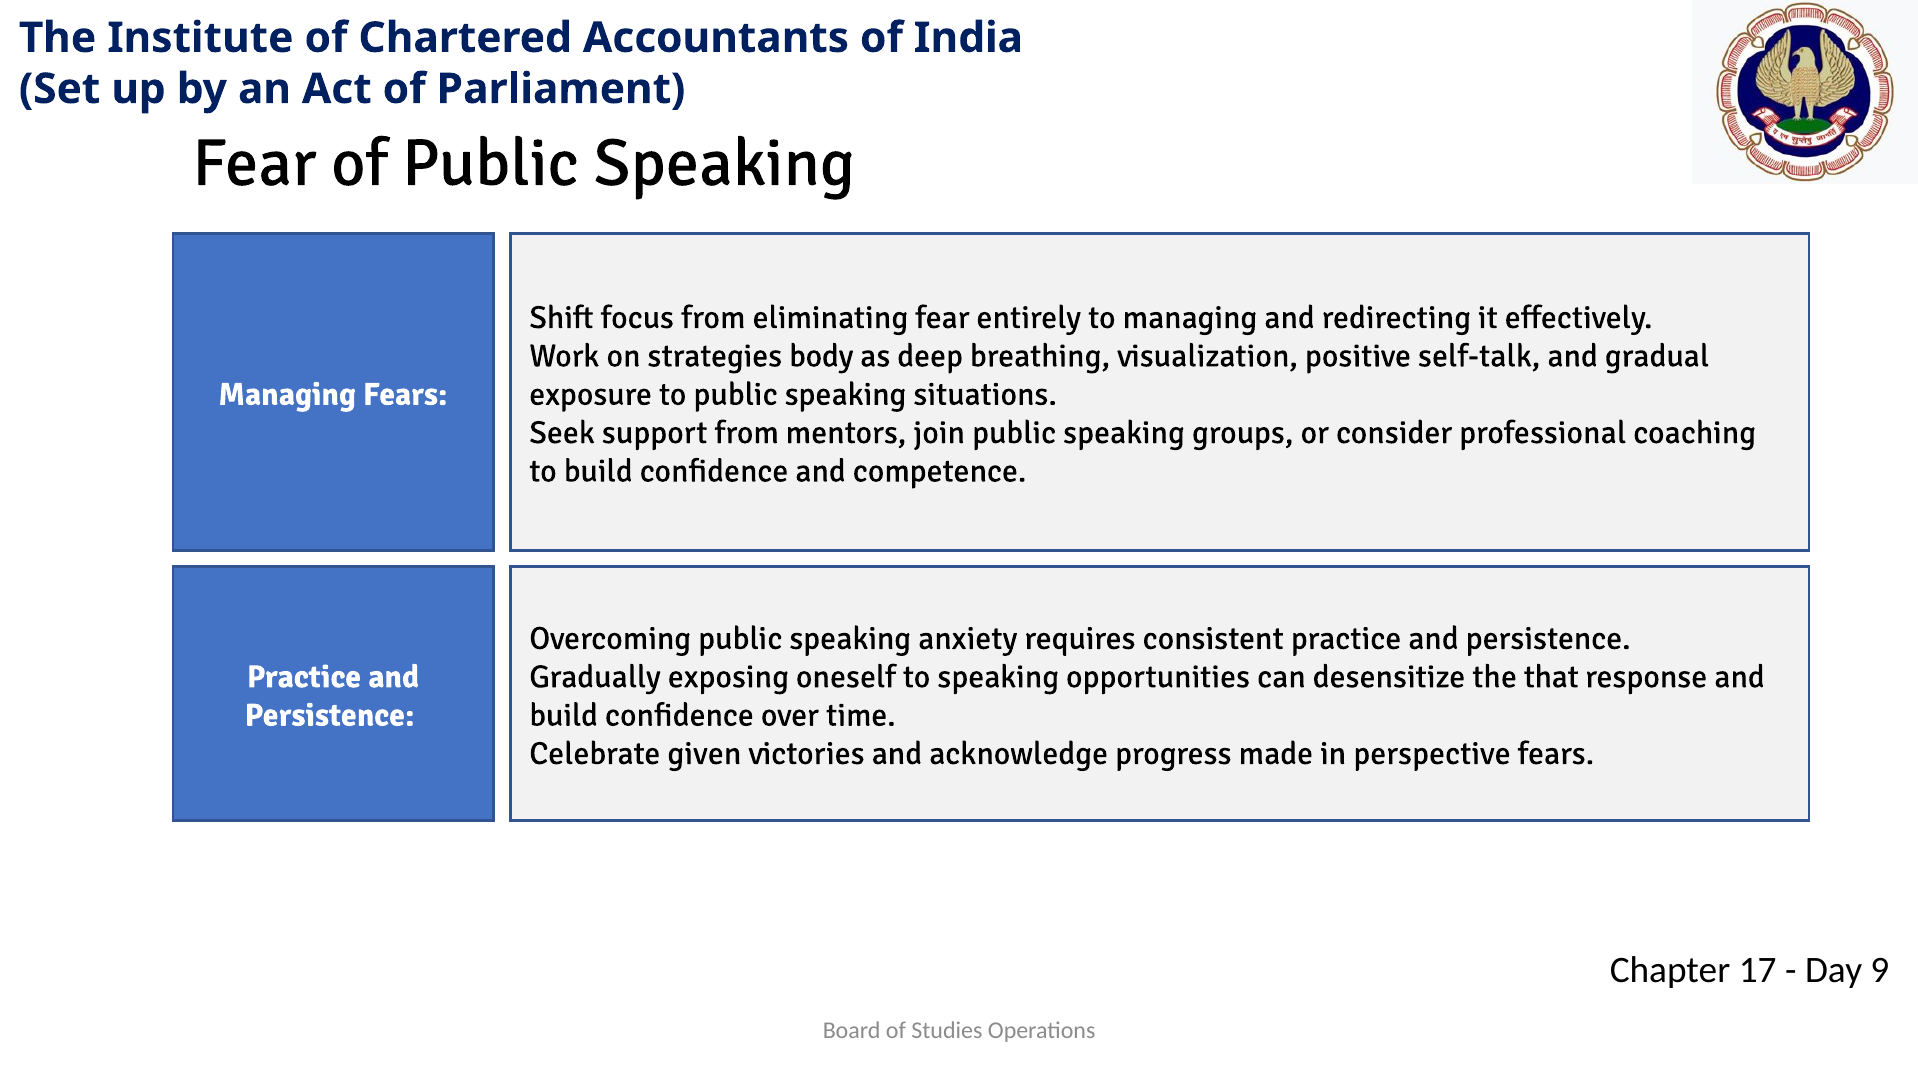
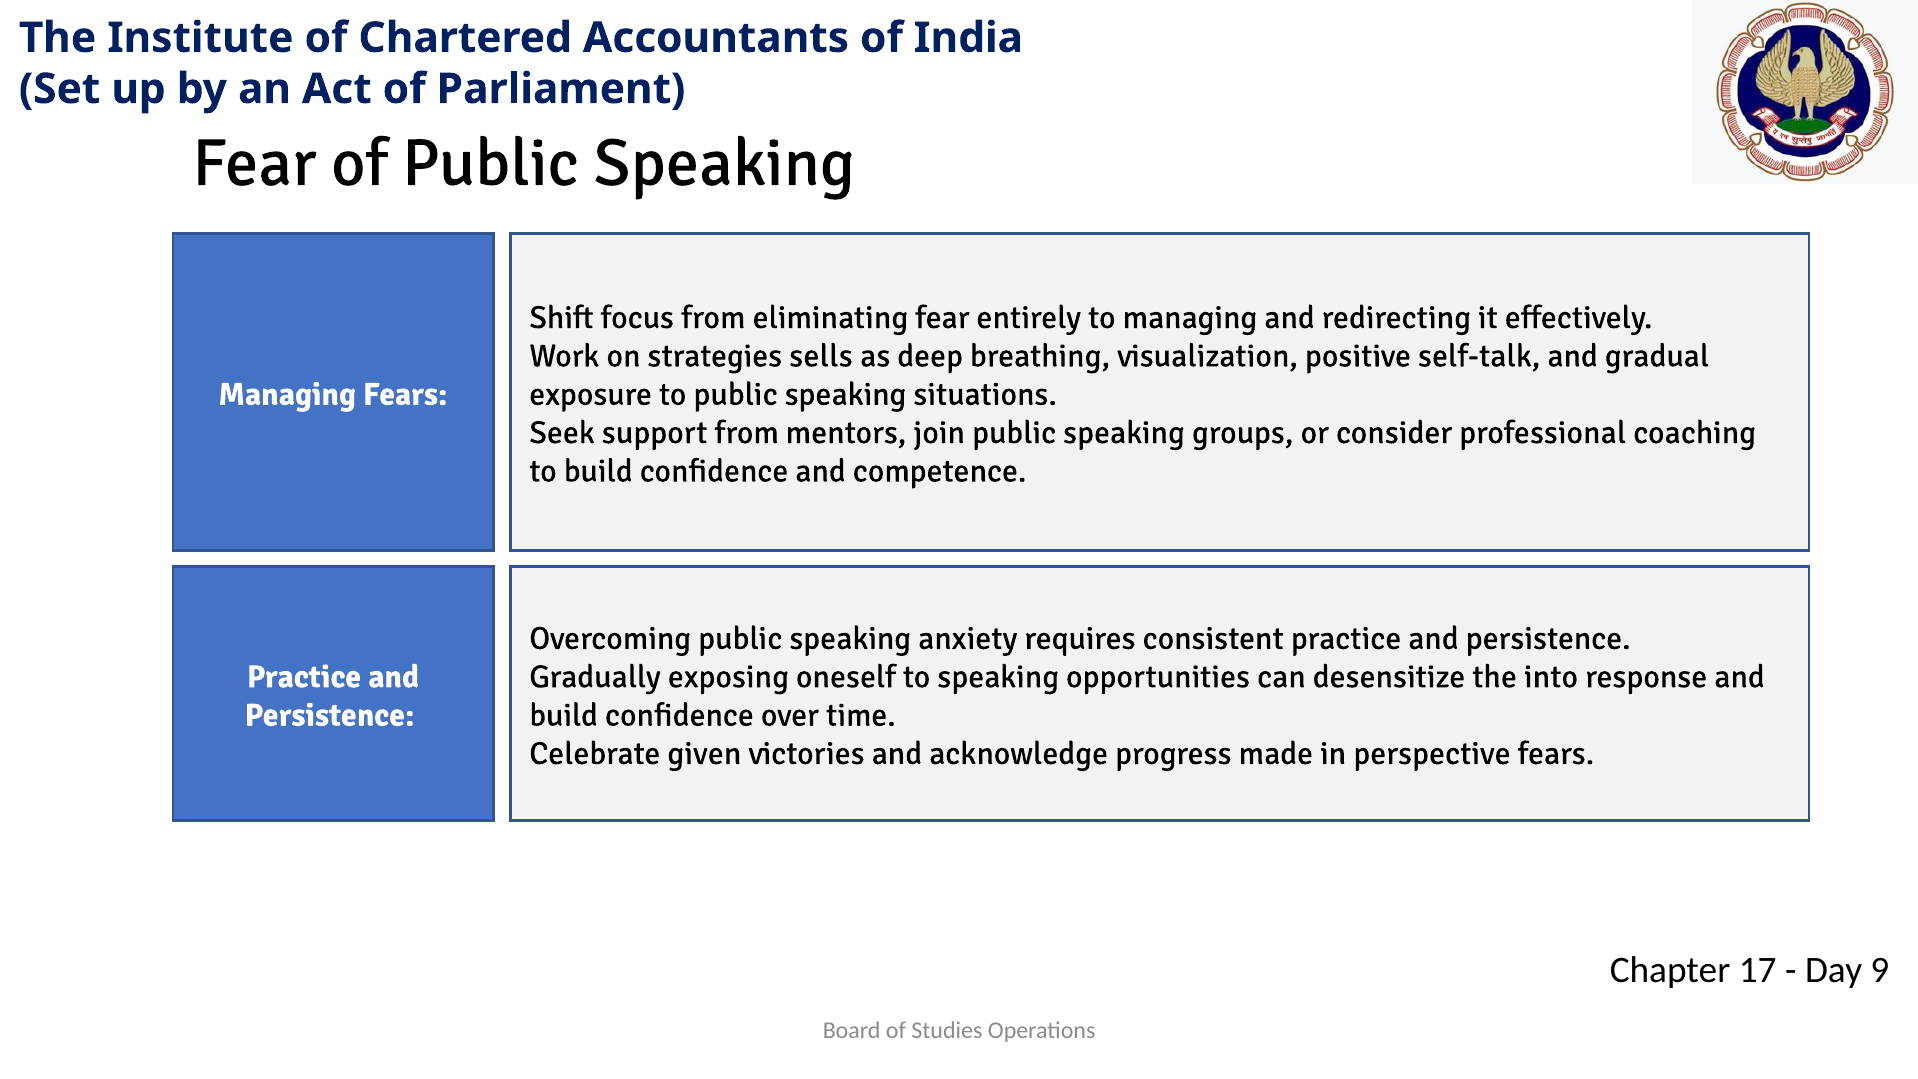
body: body -> sells
that: that -> into
